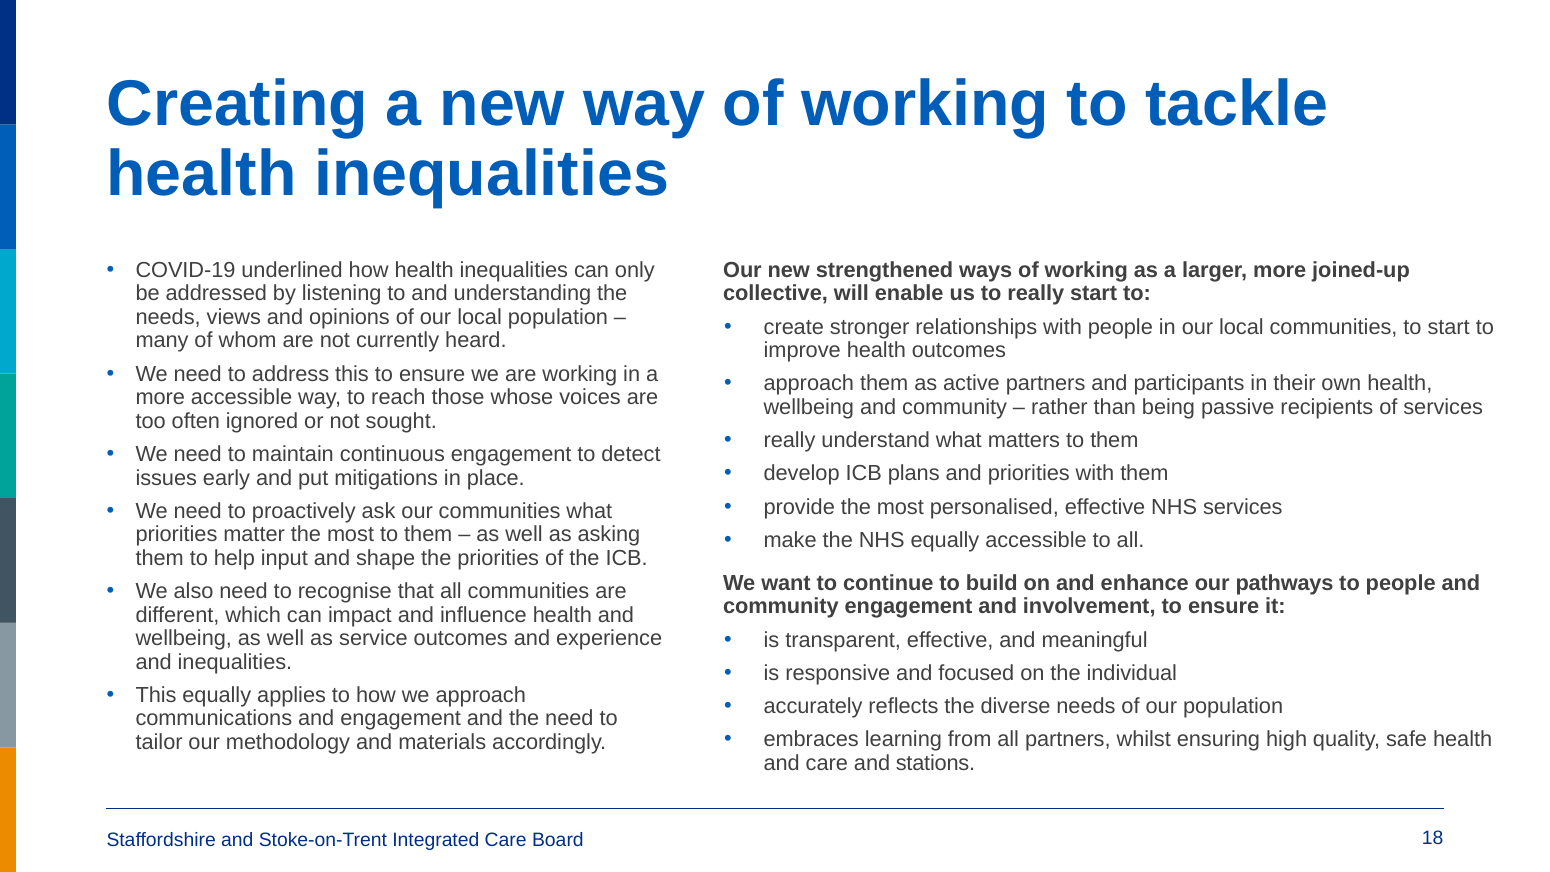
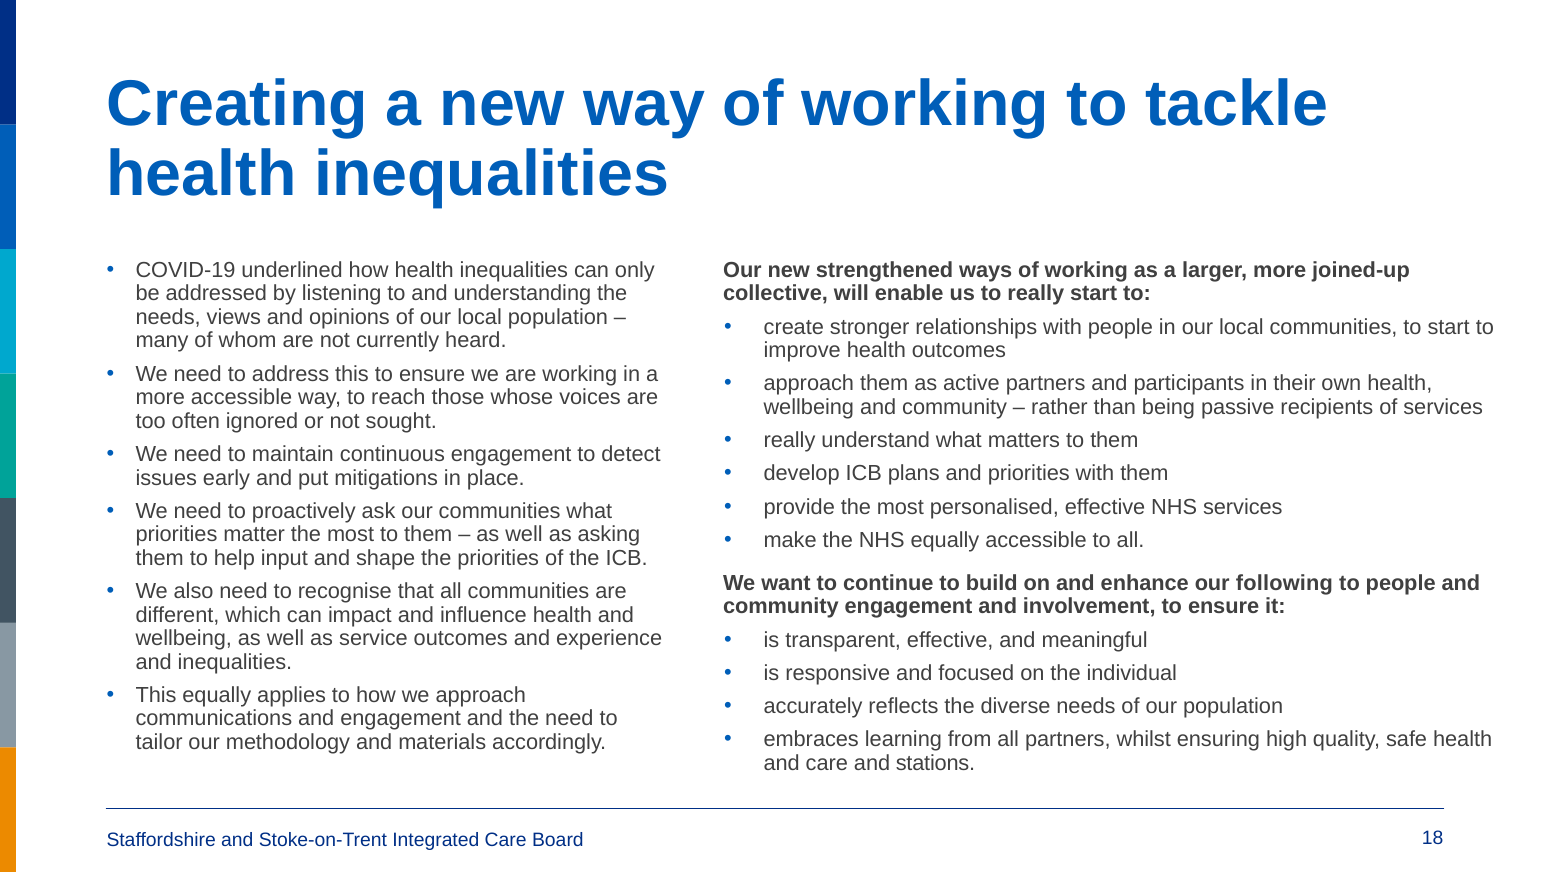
pathways: pathways -> following
